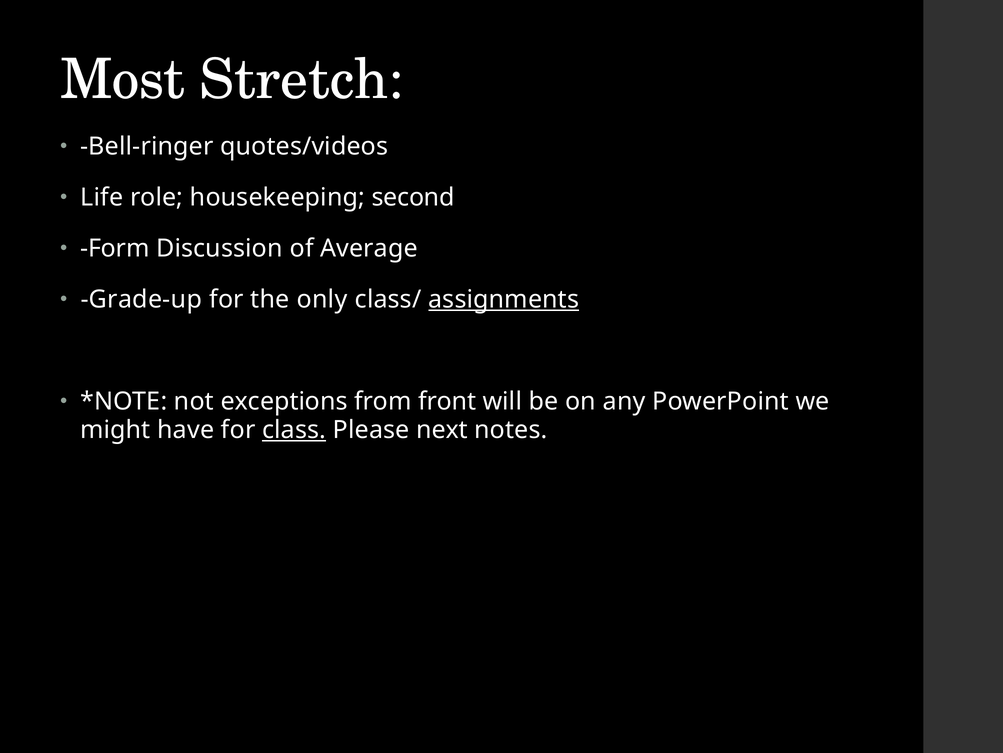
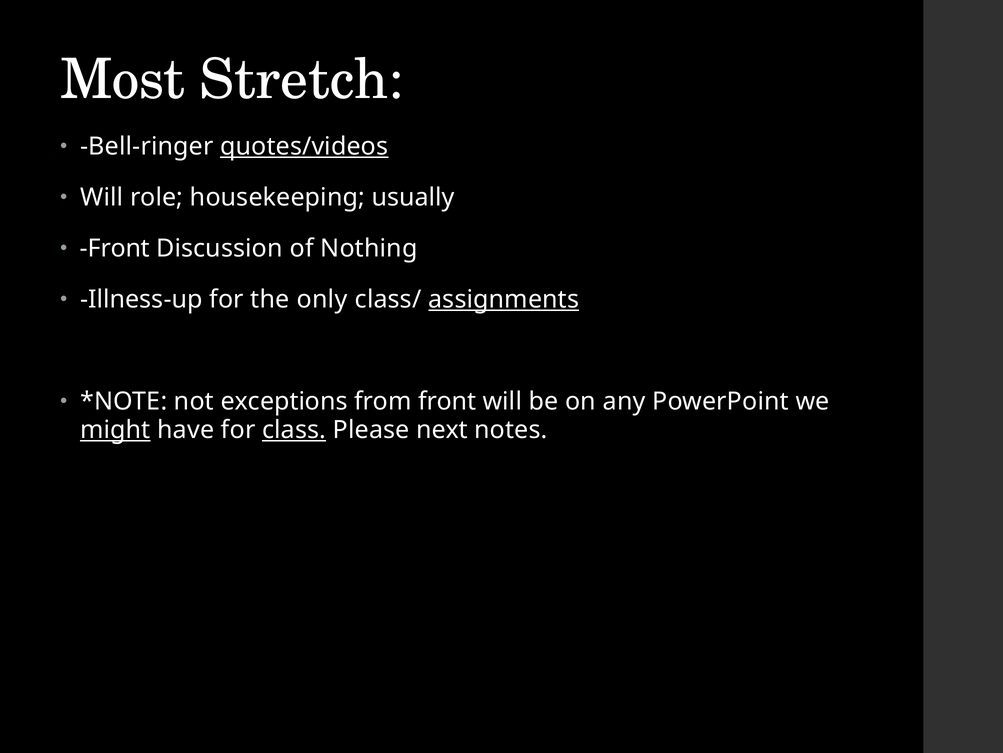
quotes/videos underline: none -> present
Life at (102, 197): Life -> Will
second: second -> usually
Form at (115, 248): Form -> Front
Average: Average -> Nothing
Grade-up: Grade-up -> Illness-up
might underline: none -> present
